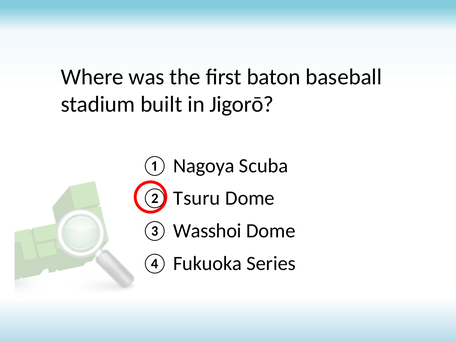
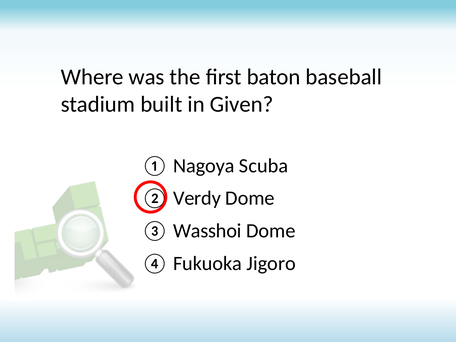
Jigorō: Jigorō -> Given
Tsuru: Tsuru -> Verdy
Series: Series -> Jigoro
